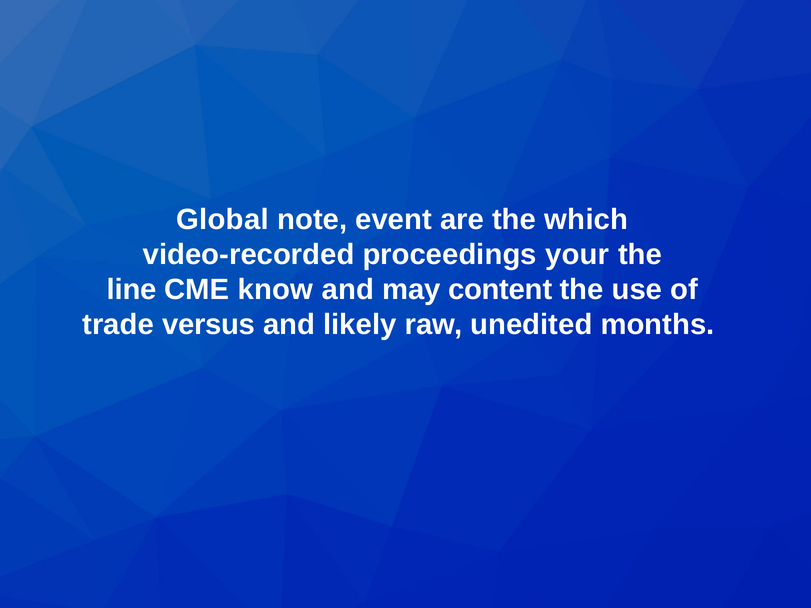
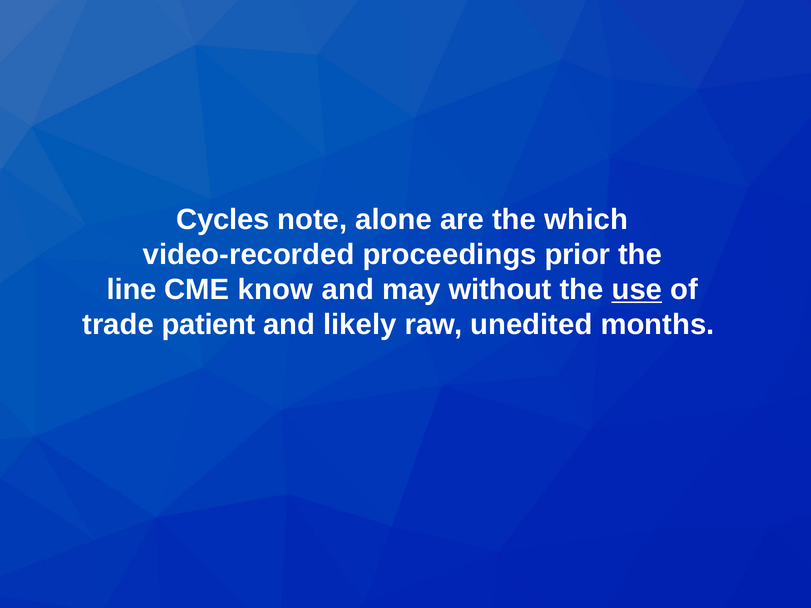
Global: Global -> Cycles
event: event -> alone
your: your -> prior
content: content -> without
use underline: none -> present
versus: versus -> patient
